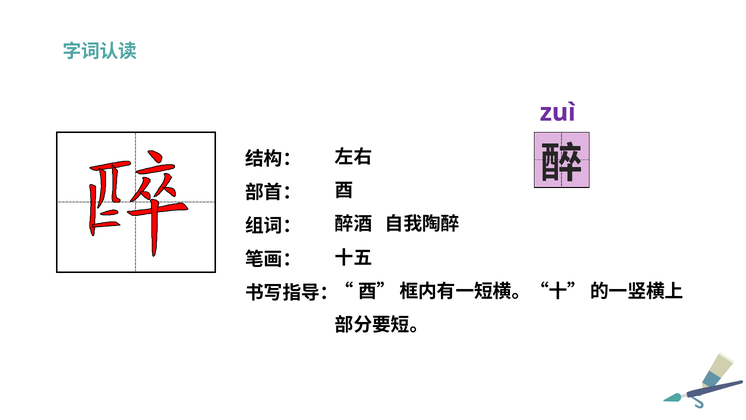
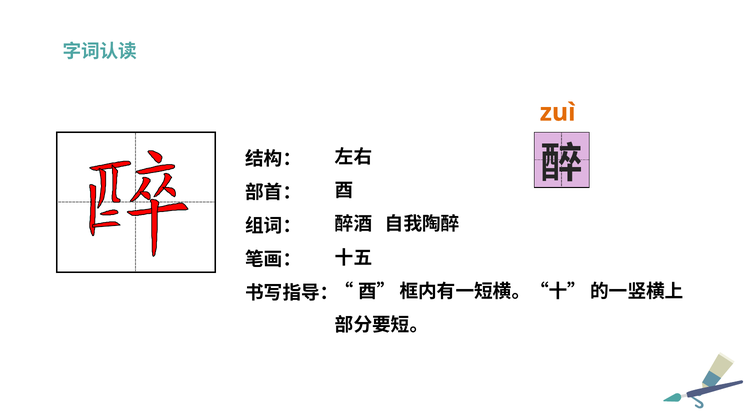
zuì colour: purple -> orange
